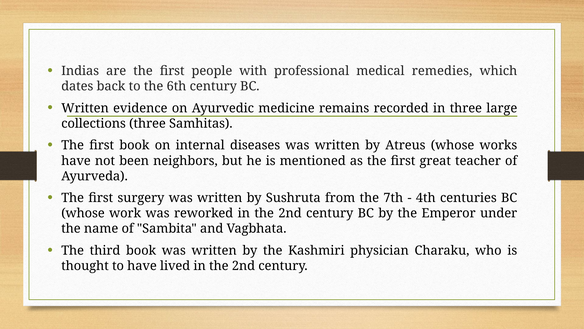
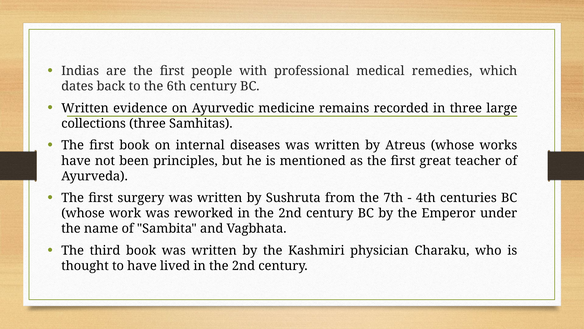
neighbors: neighbors -> principles
